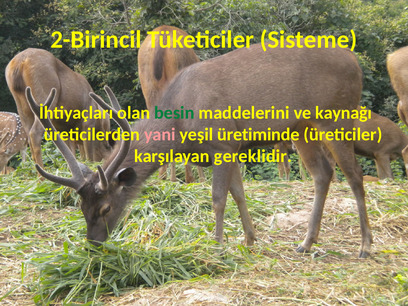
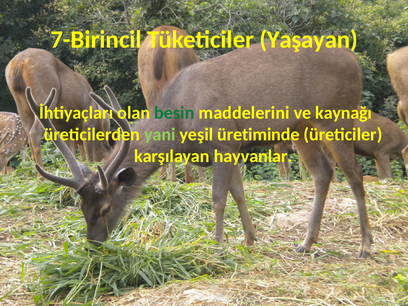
2-Birincil: 2-Birincil -> 7-Birincil
Sisteme: Sisteme -> Yaşayan
yani colour: pink -> light green
gereklidir: gereklidir -> hayvanlar
